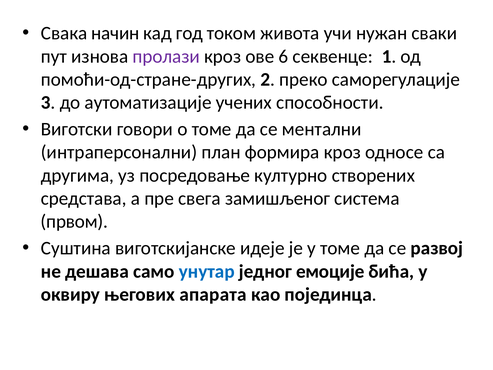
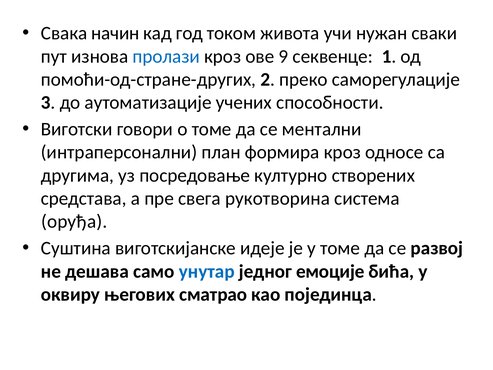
пролази colour: purple -> blue
6: 6 -> 9
замишљеног: замишљеног -> рукотворина
првом: првом -> оруђа
апарата: апарата -> сматрао
